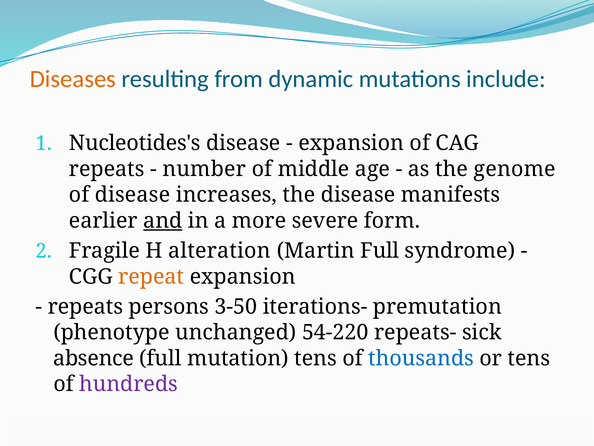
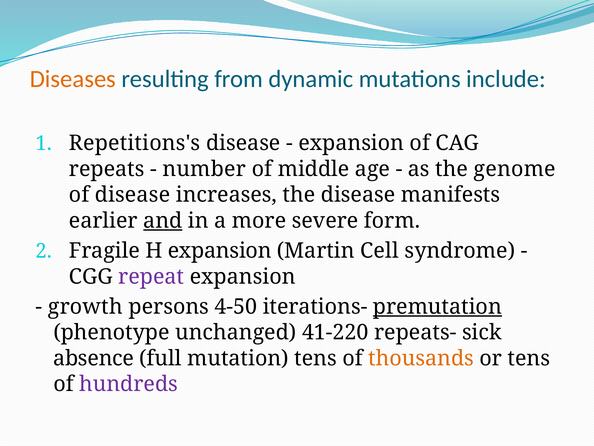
Nucleotides's: Nucleotides's -> Repetitions's
H alteration: alteration -> expansion
Martin Full: Full -> Cell
repeat colour: orange -> purple
repeats at (85, 306): repeats -> growth
3-50: 3-50 -> 4-50
premutation underline: none -> present
54-220: 54-220 -> 41-220
thousands colour: blue -> orange
